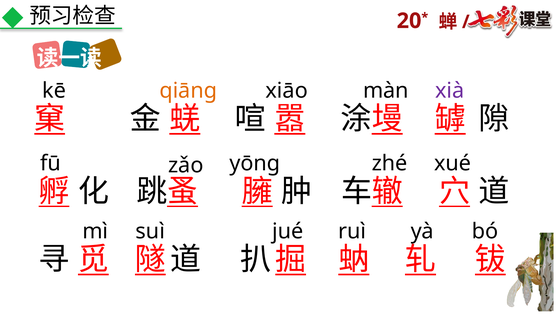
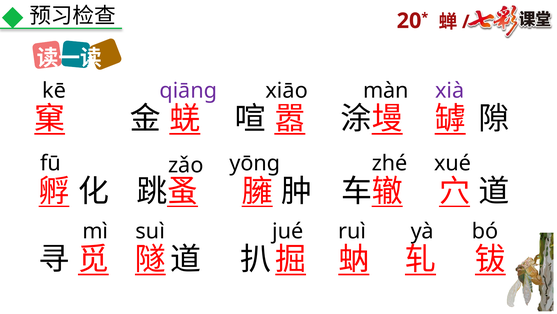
qiāng colour: orange -> purple
